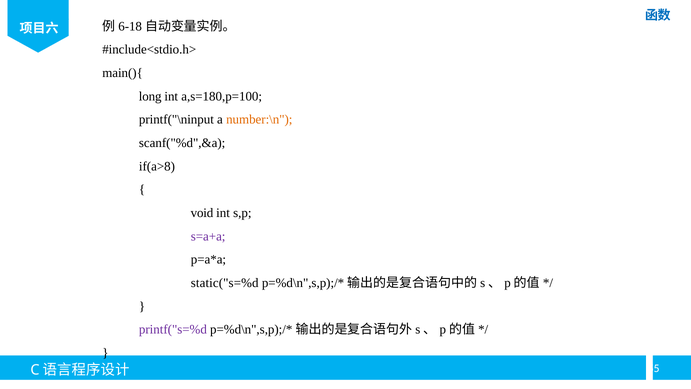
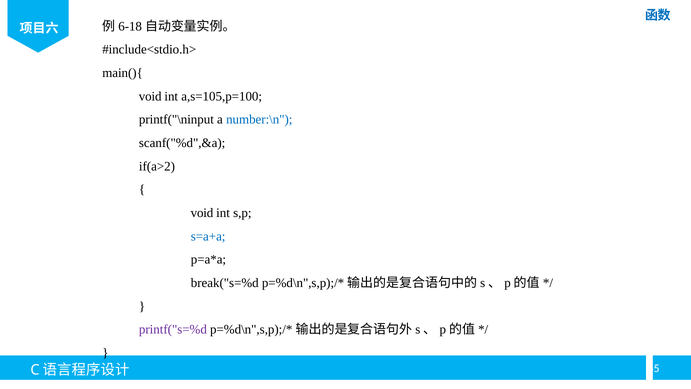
long at (150, 96): long -> void
a,s=180,p=100: a,s=180,p=100 -> a,s=105,p=100
number:\n colour: orange -> blue
if(a>8: if(a>8 -> if(a>2
s=a+a colour: purple -> blue
static("s=%d: static("s=%d -> break("s=%d
